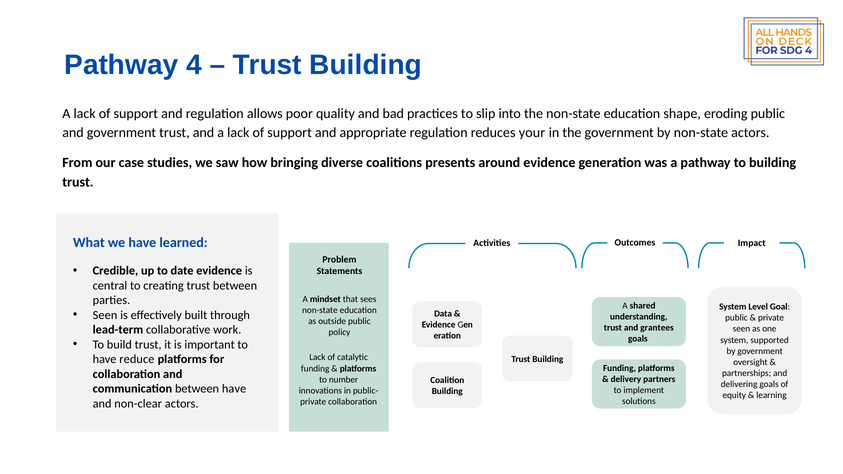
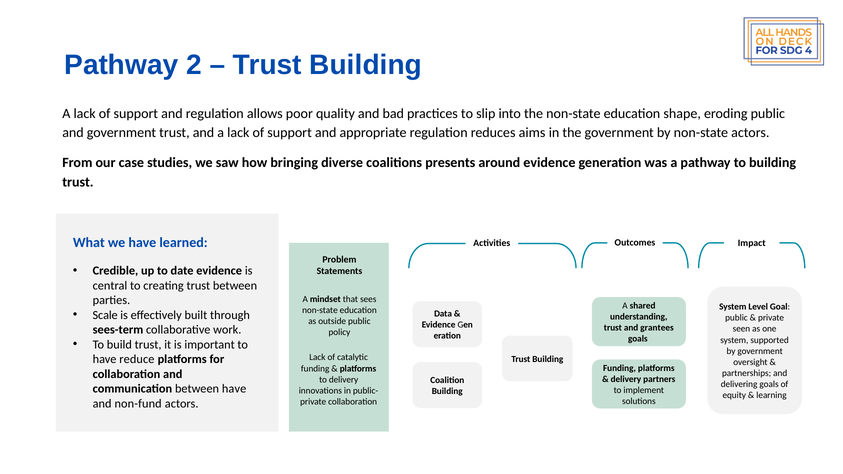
4: 4 -> 2
your: your -> aims
Seen at (105, 315): Seen -> Scale
lead-term: lead-term -> sees-term
to number: number -> delivery
non-clear: non-clear -> non-fund
